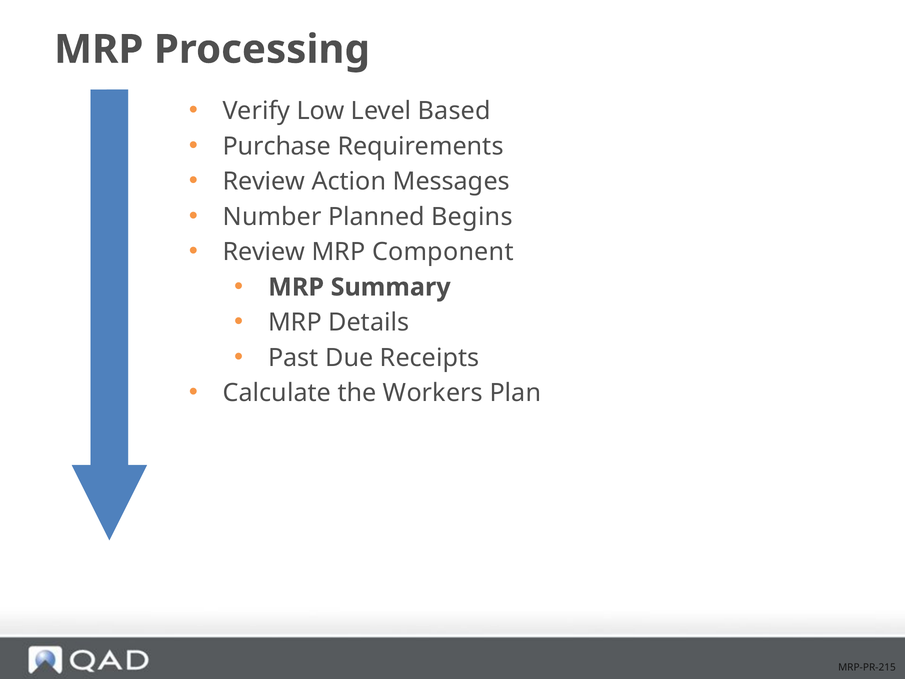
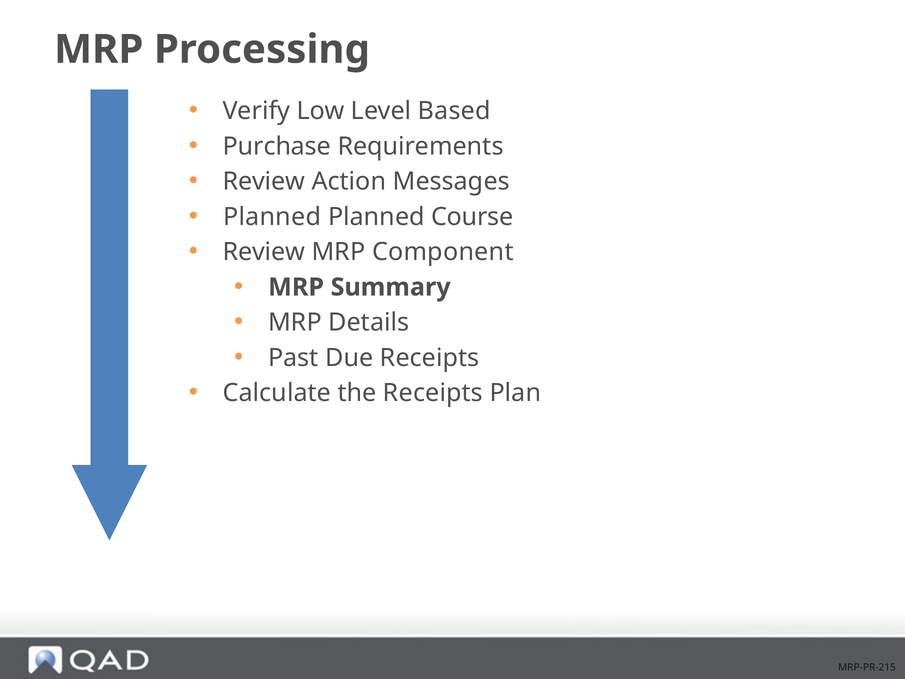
Number at (272, 217): Number -> Planned
Begins: Begins -> Course
the Workers: Workers -> Receipts
